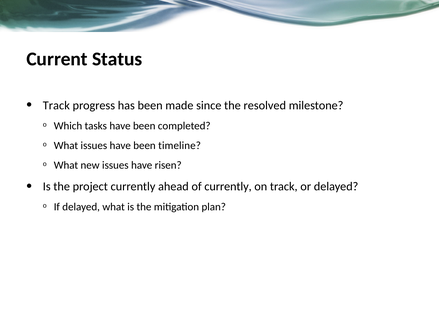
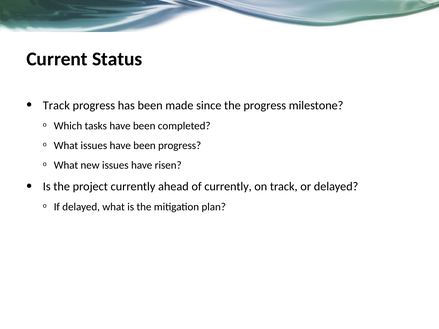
the resolved: resolved -> progress
been timeline: timeline -> progress
